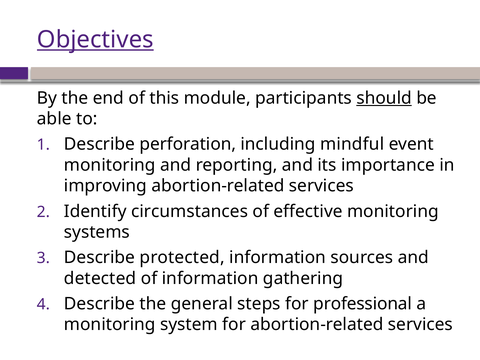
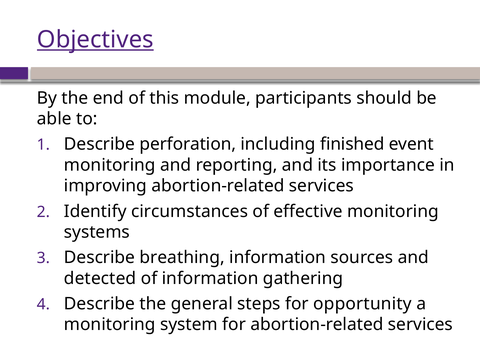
should underline: present -> none
mindful: mindful -> finished
protected: protected -> breathing
professional: professional -> opportunity
